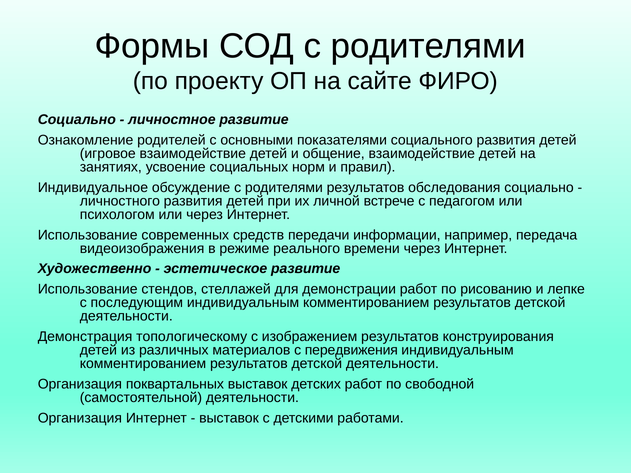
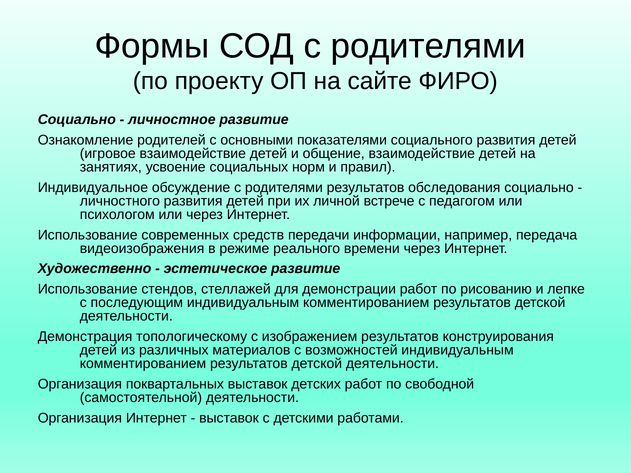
передвижения: передвижения -> возможностей
